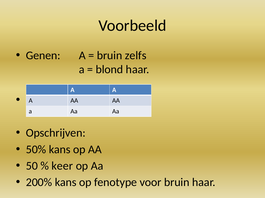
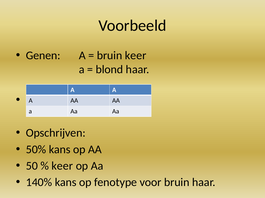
bruin zelfs: zelfs -> keer
200%: 200% -> 140%
